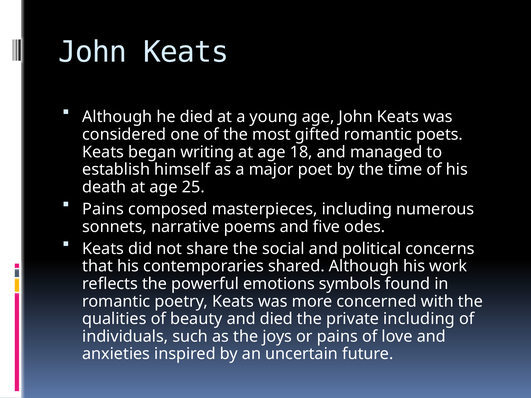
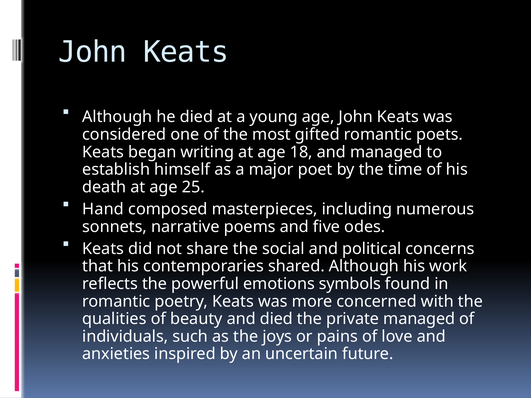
Pains at (103, 209): Pains -> Hand
private including: including -> managed
